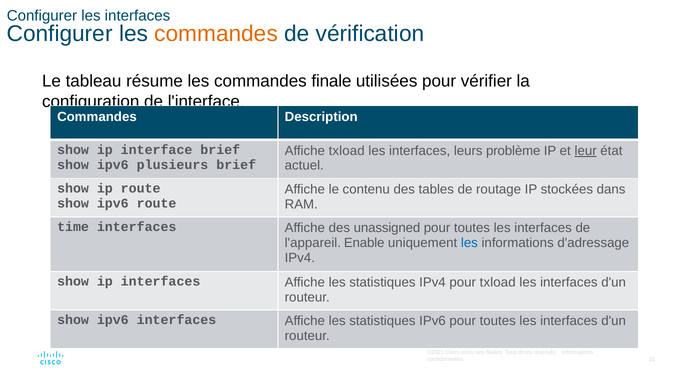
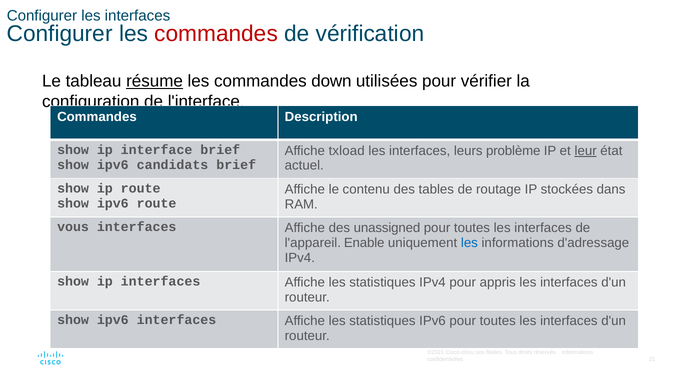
commandes at (216, 34) colour: orange -> red
résume underline: none -> present
finale: finale -> down
plusieurs: plusieurs -> candidats
time: time -> vous
pour txload: txload -> appris
